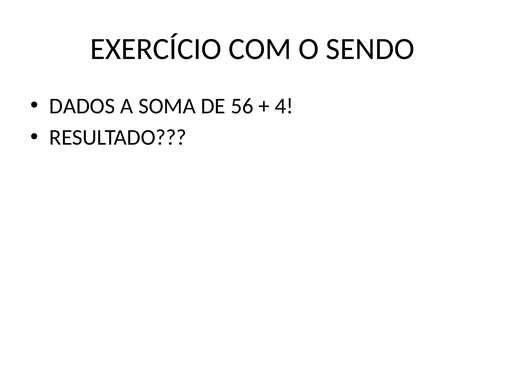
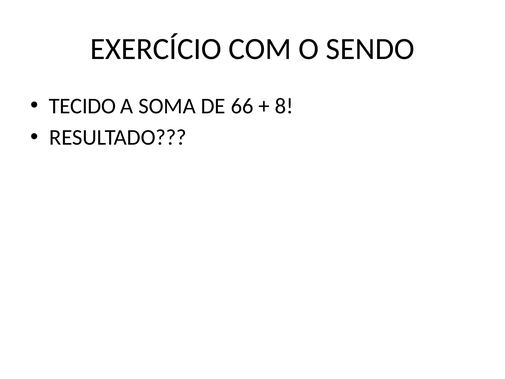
DADOS: DADOS -> TECIDO
56: 56 -> 66
4: 4 -> 8
